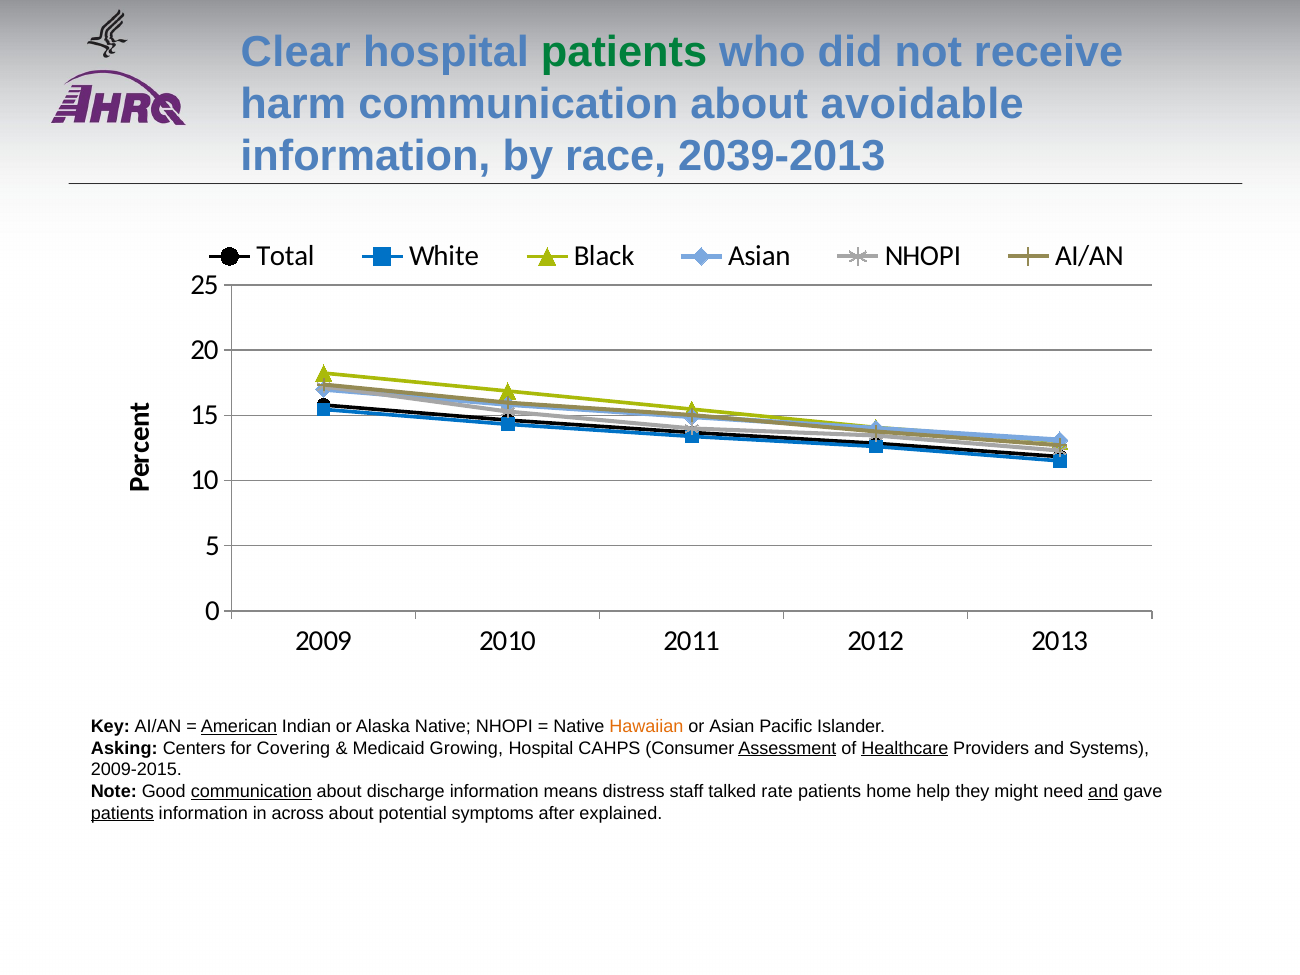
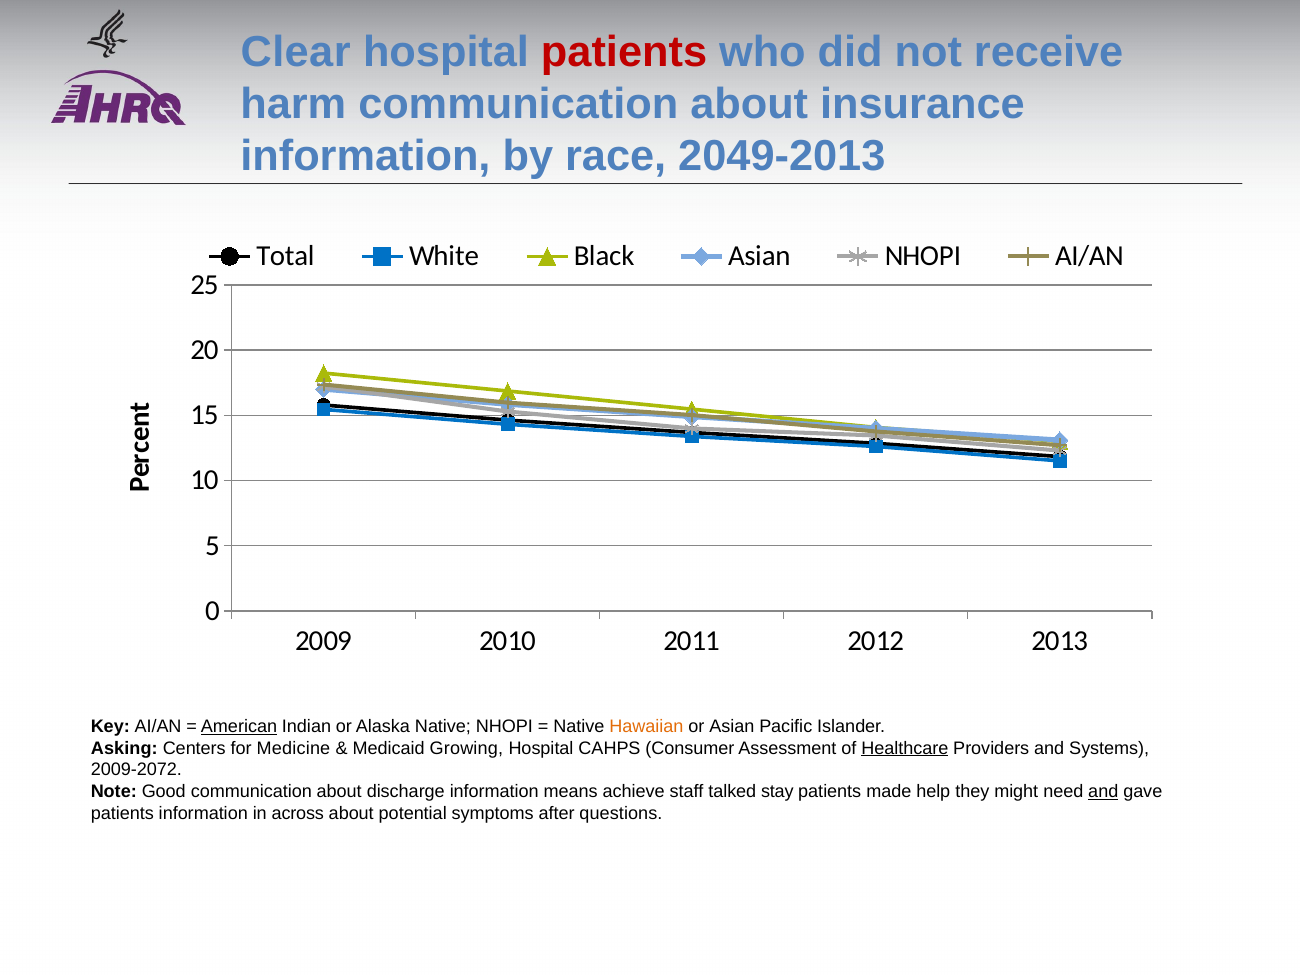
patients at (624, 52) colour: green -> red
avoidable: avoidable -> insurance
2039-2013: 2039-2013 -> 2049-2013
Covering: Covering -> Medicine
Assessment underline: present -> none
2009-2015: 2009-2015 -> 2009-2072
communication at (251, 791) underline: present -> none
distress: distress -> achieve
rate: rate -> stay
home: home -> made
patients at (122, 813) underline: present -> none
explained: explained -> questions
